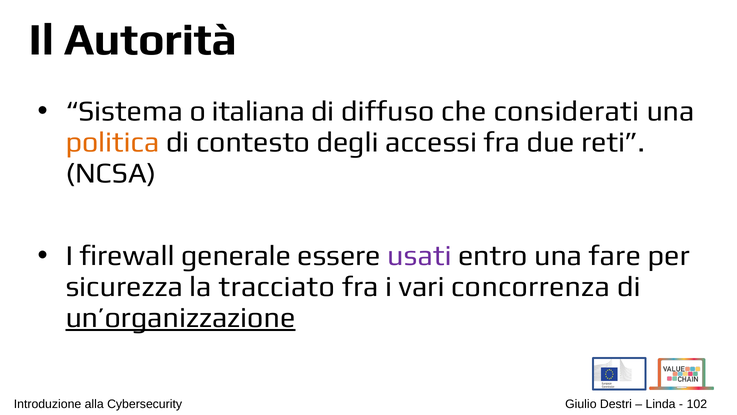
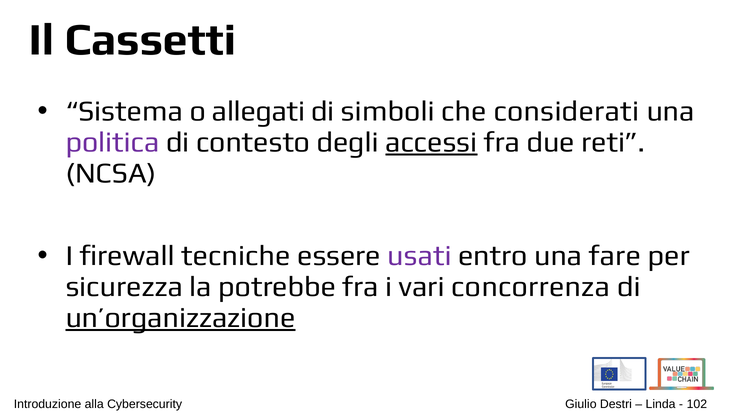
Autorità: Autorità -> Cassetti
italiana: italiana -> allegati
diffuso: diffuso -> simboli
politica colour: orange -> purple
accessi underline: none -> present
generale: generale -> tecniche
tracciato: tracciato -> potrebbe
